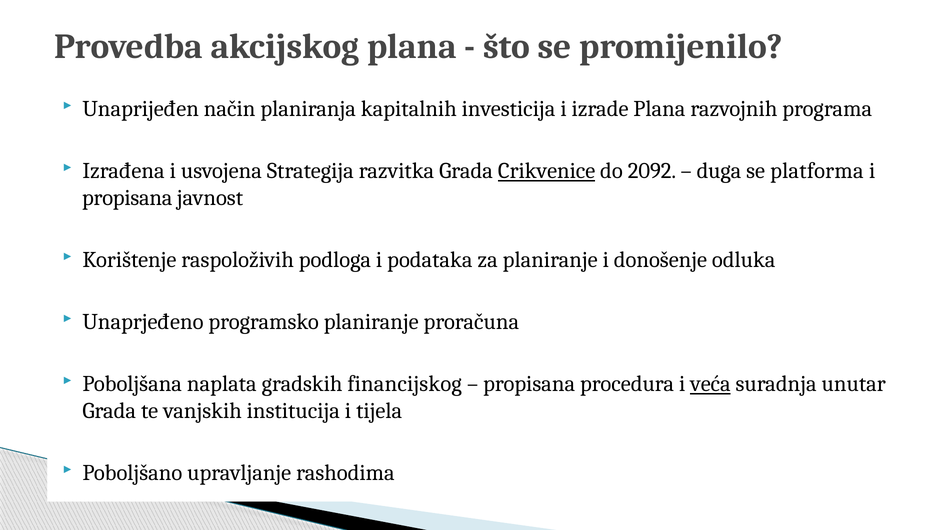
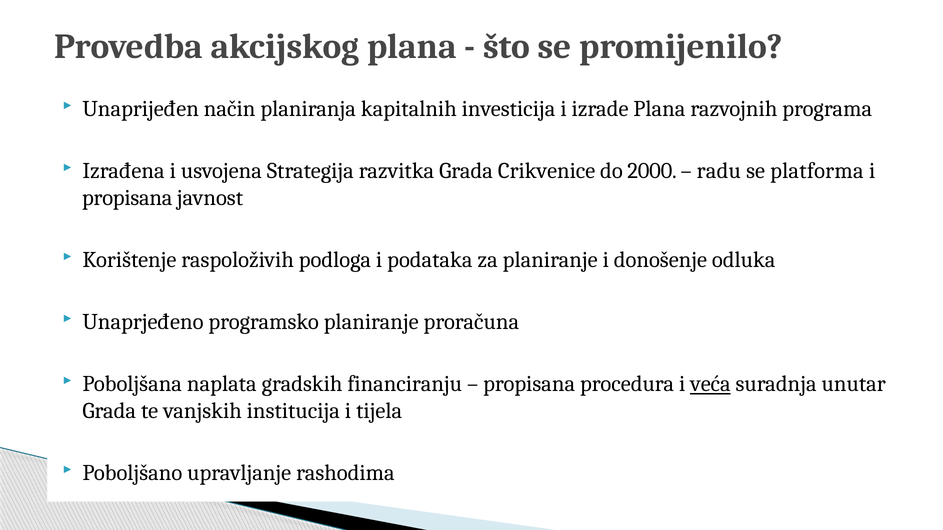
Crikvenice underline: present -> none
2092: 2092 -> 2000
duga: duga -> radu
financijskog: financijskog -> financiranju
